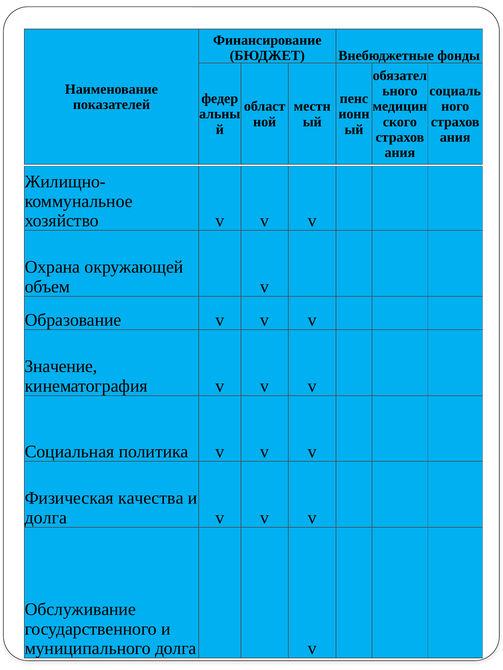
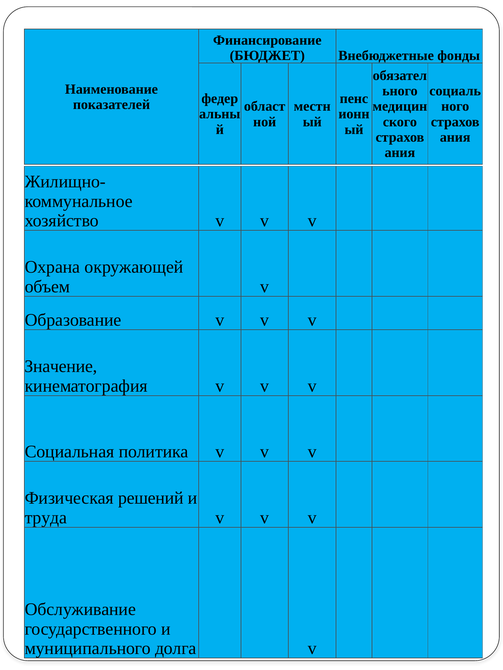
качества: качества -> решений
долга at (46, 518): долга -> труда
